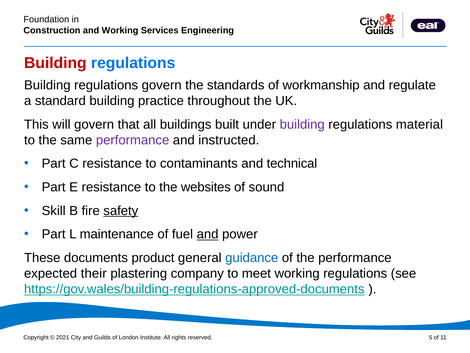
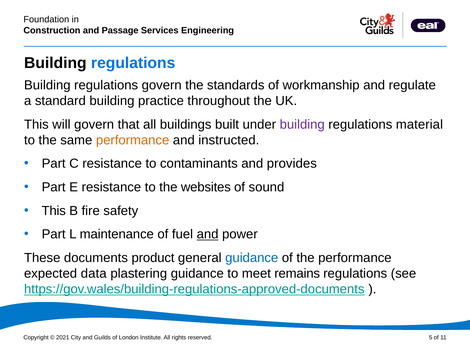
and Working: Working -> Passage
Building at (55, 63) colour: red -> black
performance at (133, 140) colour: purple -> orange
technical: technical -> provides
Skill at (54, 210): Skill -> This
safety underline: present -> none
their: their -> data
plastering company: company -> guidance
meet working: working -> remains
